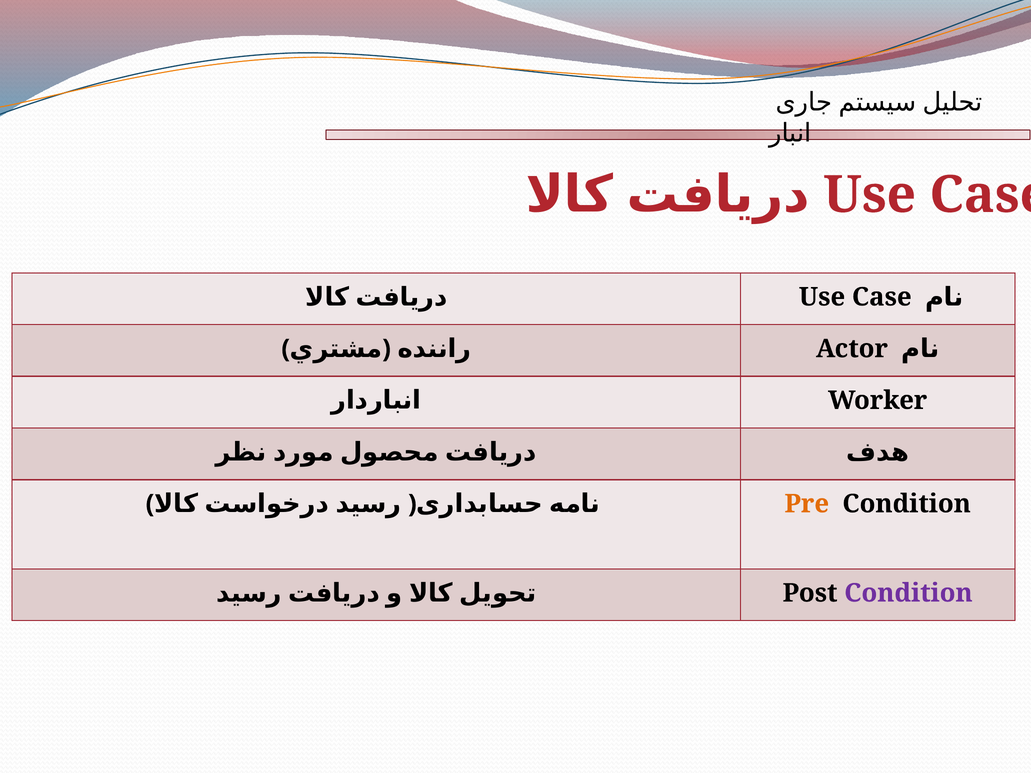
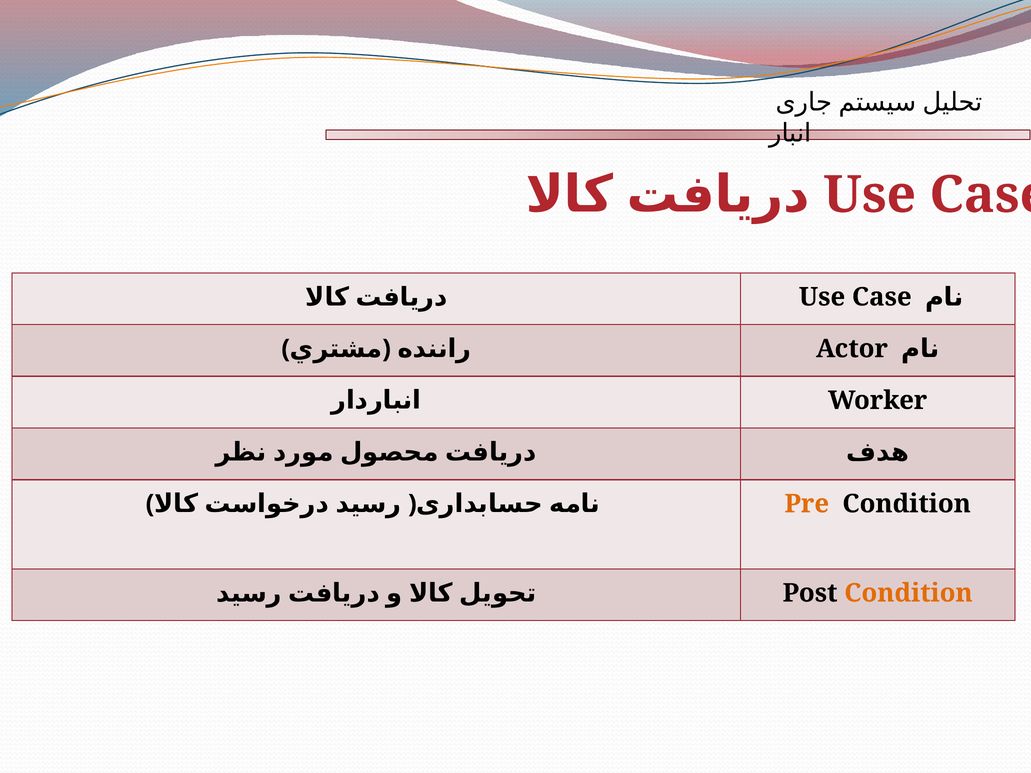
Condition at (908, 593) colour: purple -> orange
